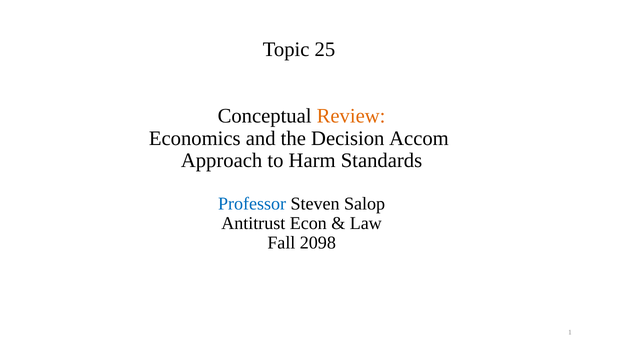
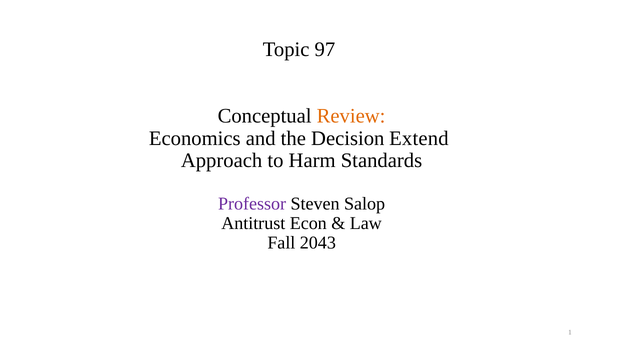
25: 25 -> 97
Accom: Accom -> Extend
Professor colour: blue -> purple
2098: 2098 -> 2043
